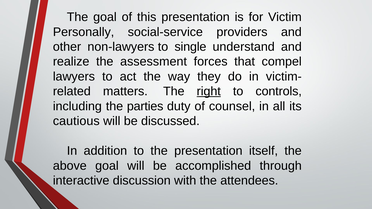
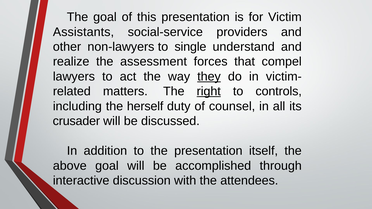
Personally: Personally -> Assistants
they underline: none -> present
parties: parties -> herself
cautious: cautious -> crusader
